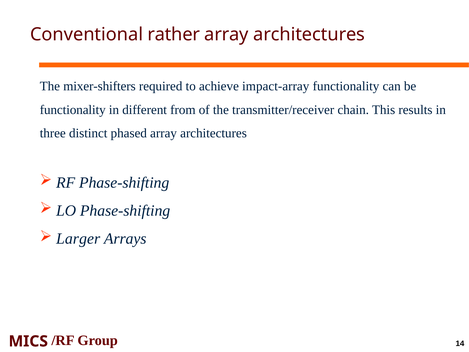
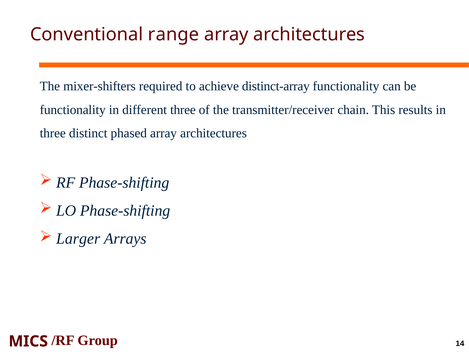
rather: rather -> range
impact-array: impact-array -> distinct-array
different from: from -> three
